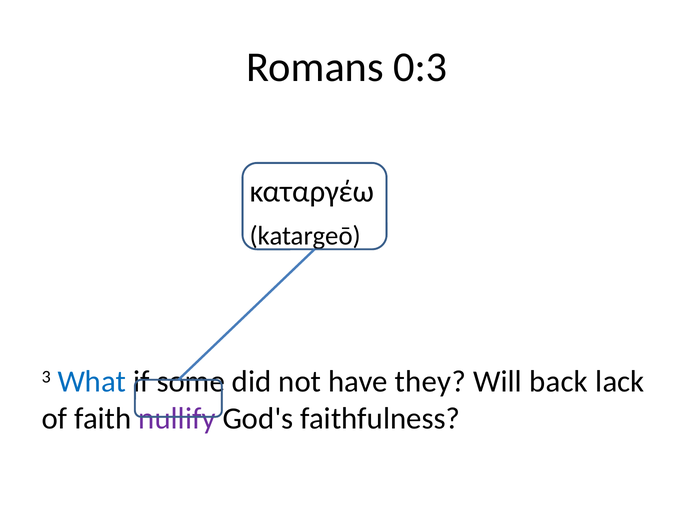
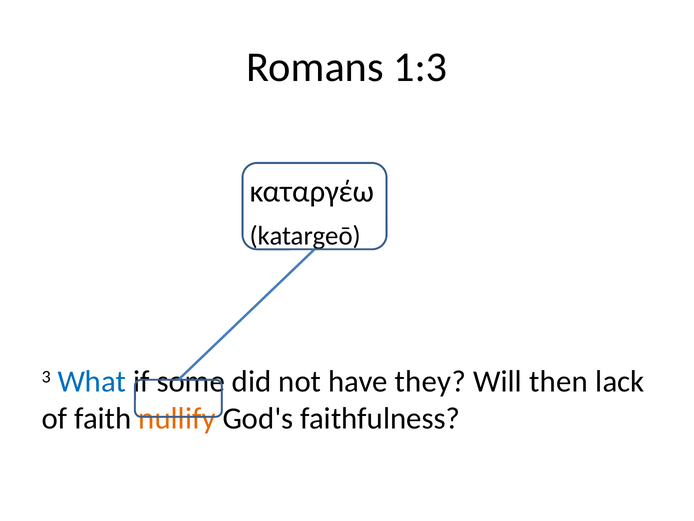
0:3: 0:3 -> 1:3
back: back -> then
nullify colour: purple -> orange
